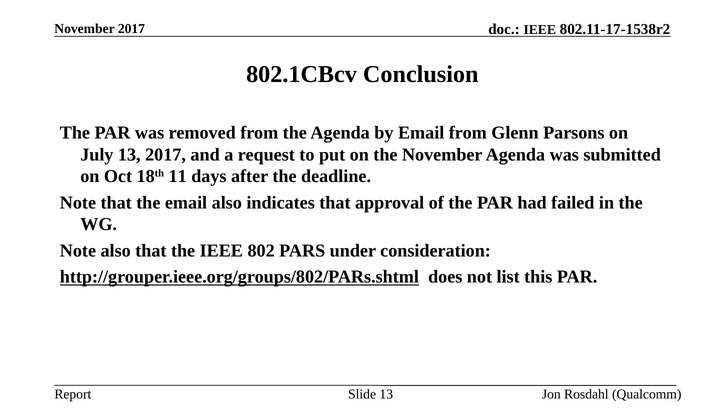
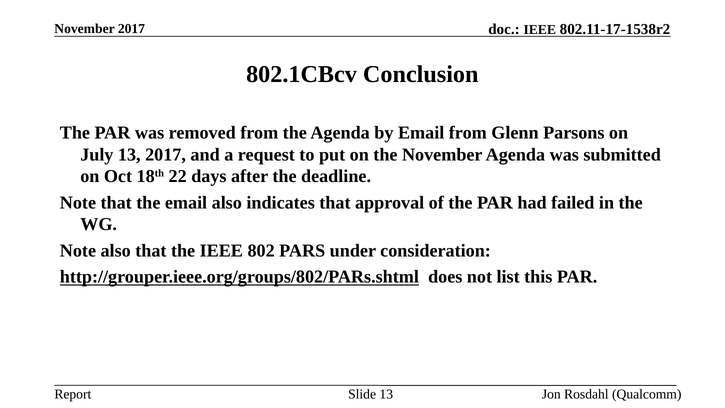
11: 11 -> 22
